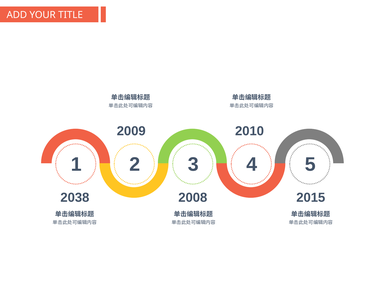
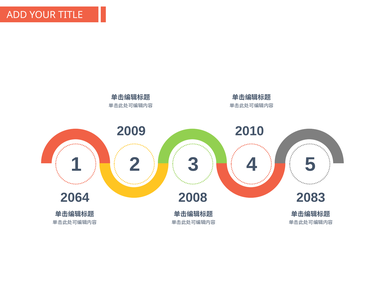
2038: 2038 -> 2064
2015: 2015 -> 2083
